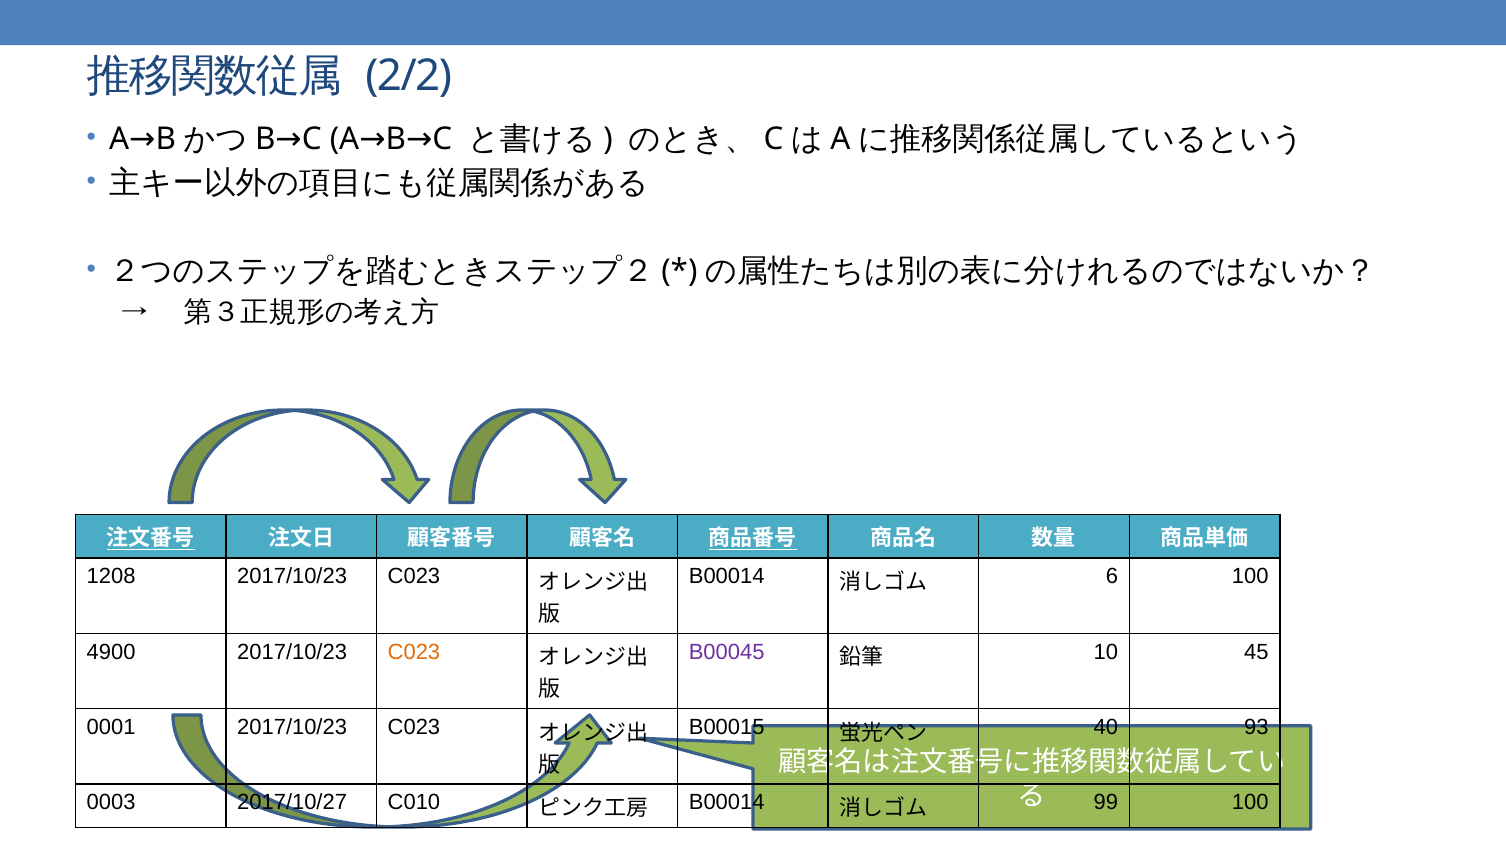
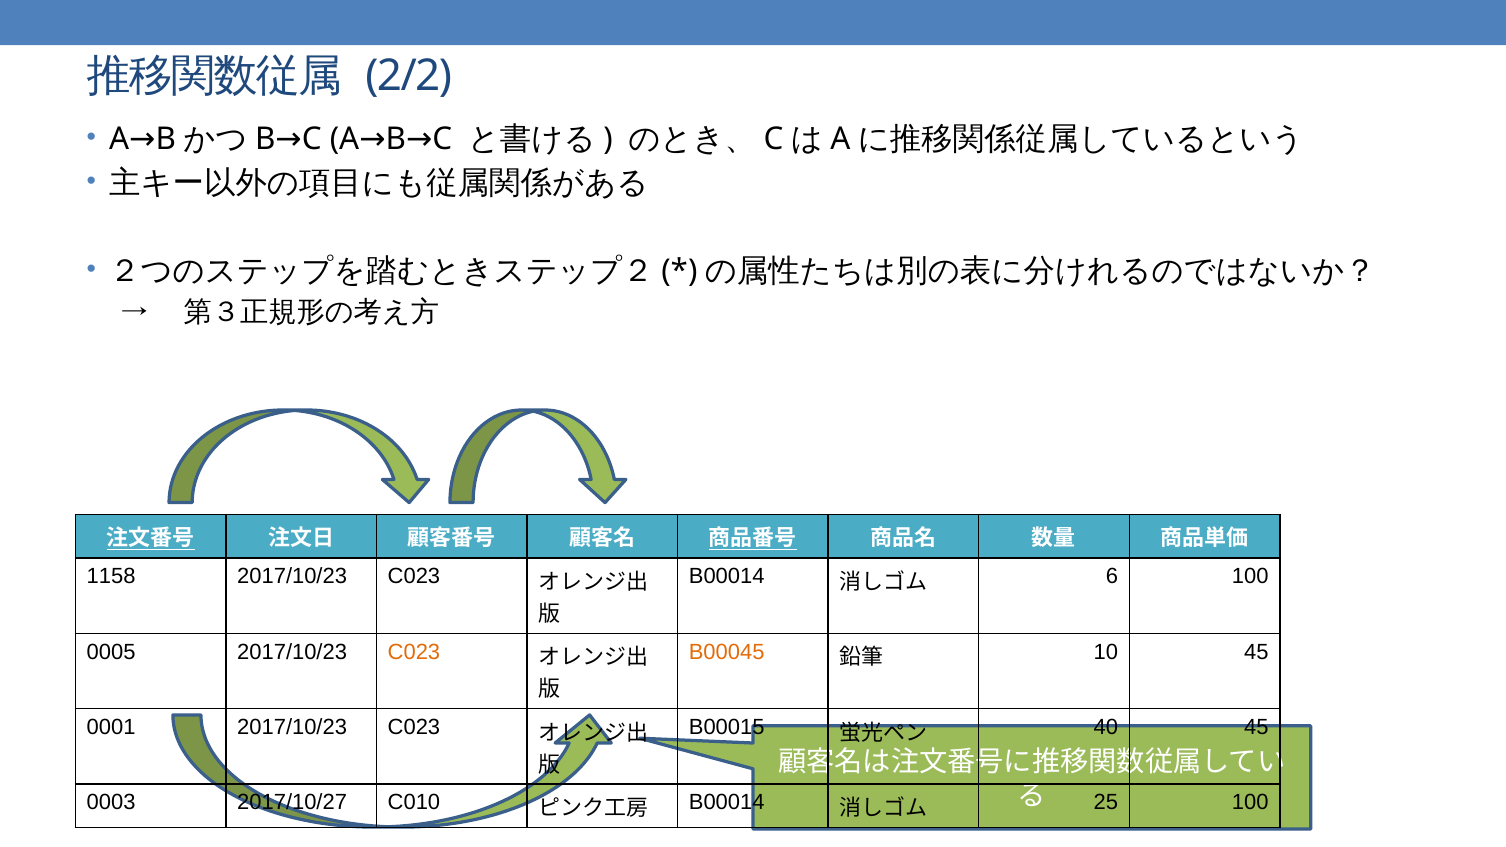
1208: 1208 -> 1158
4900: 4900 -> 0005
B00045 colour: purple -> orange
40 93: 93 -> 45
99: 99 -> 25
